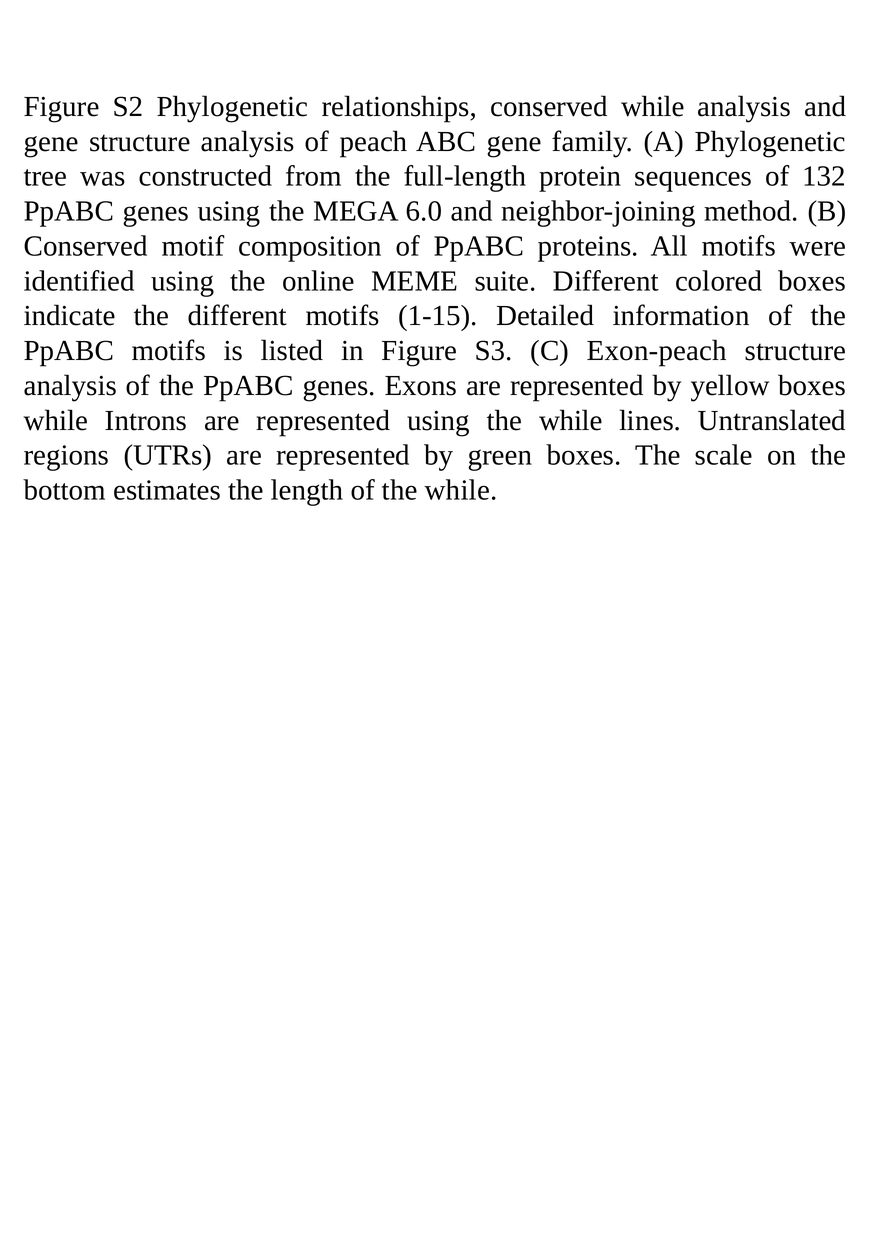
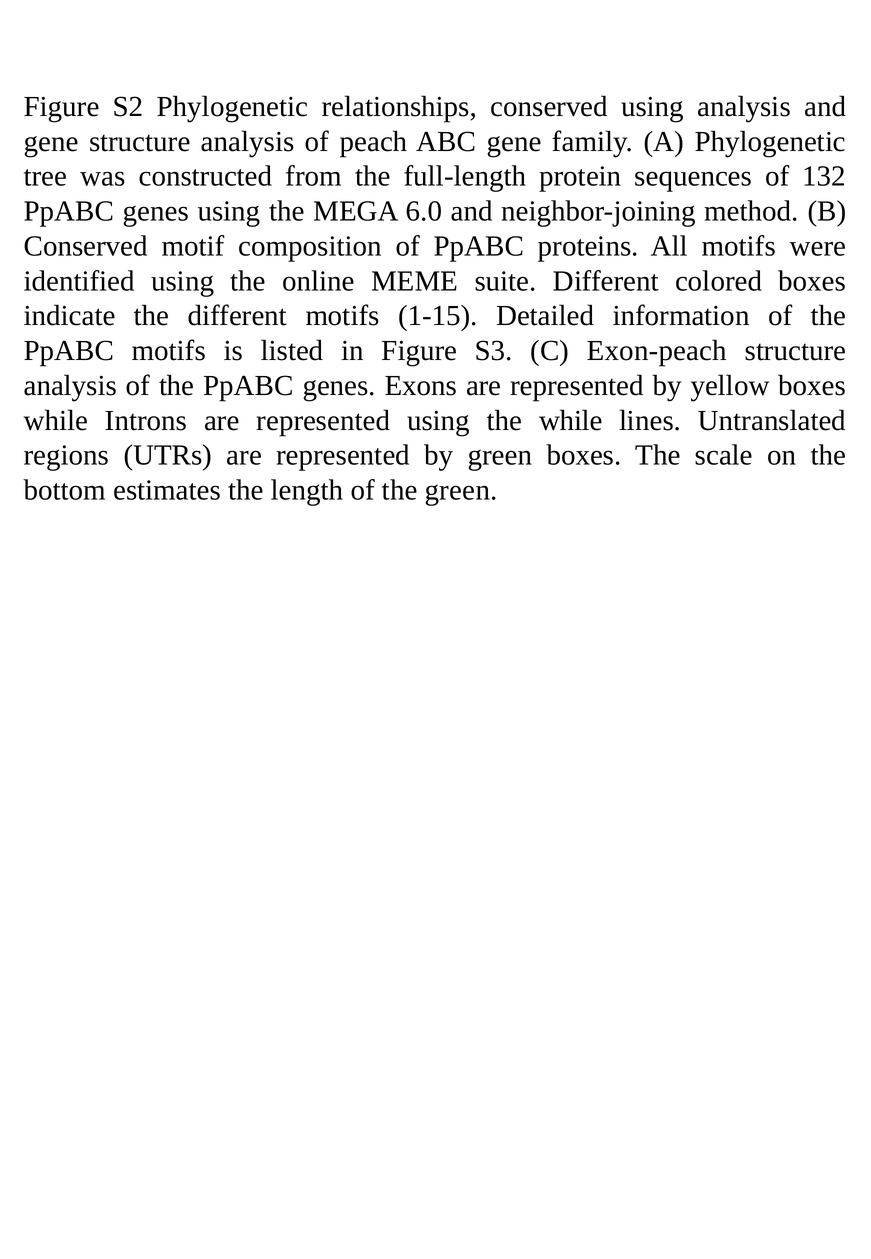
conserved while: while -> using
of the while: while -> green
